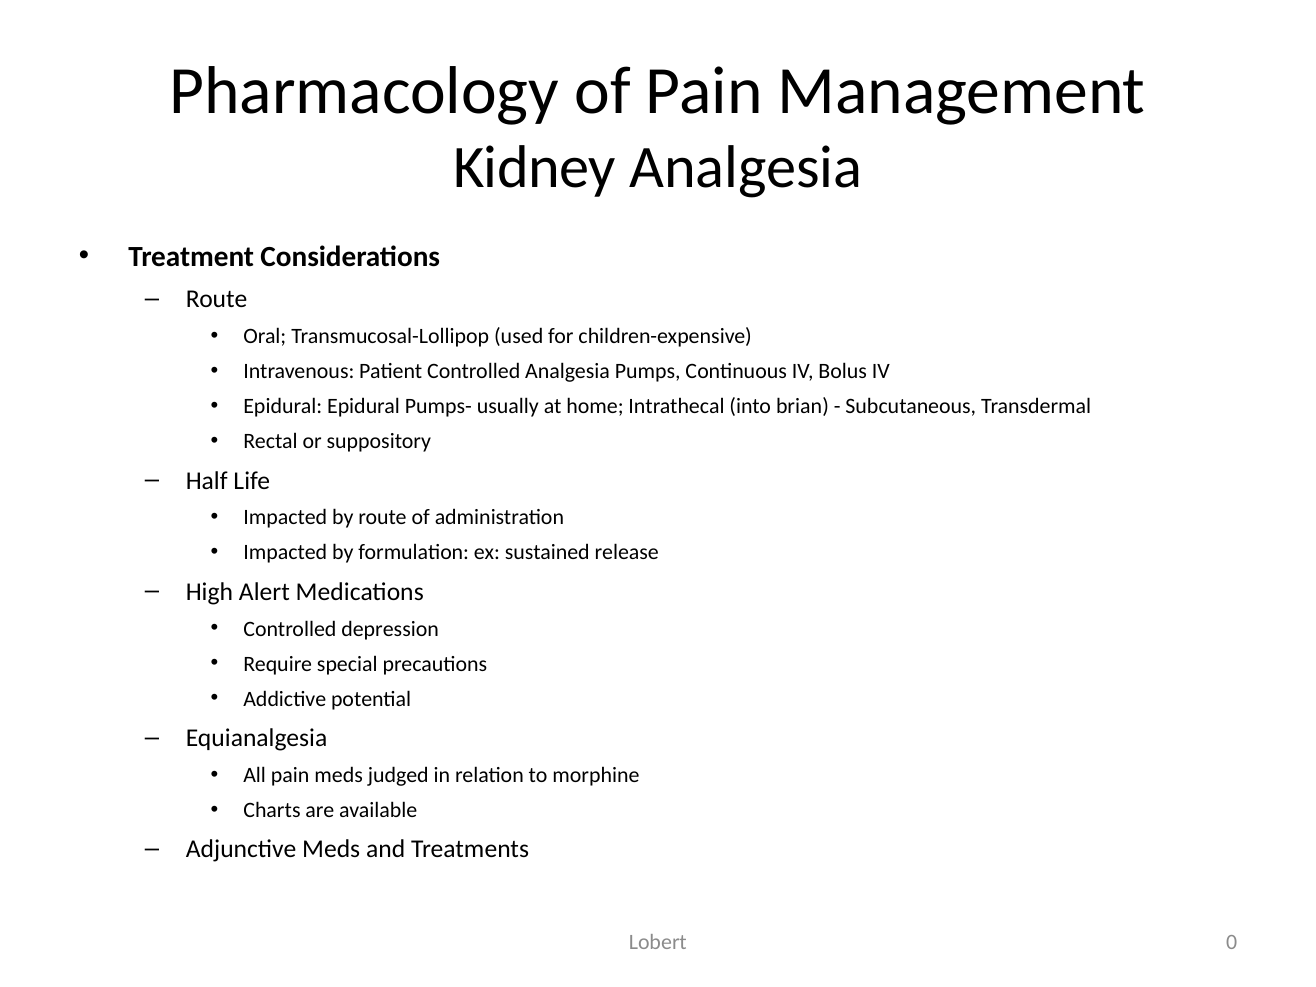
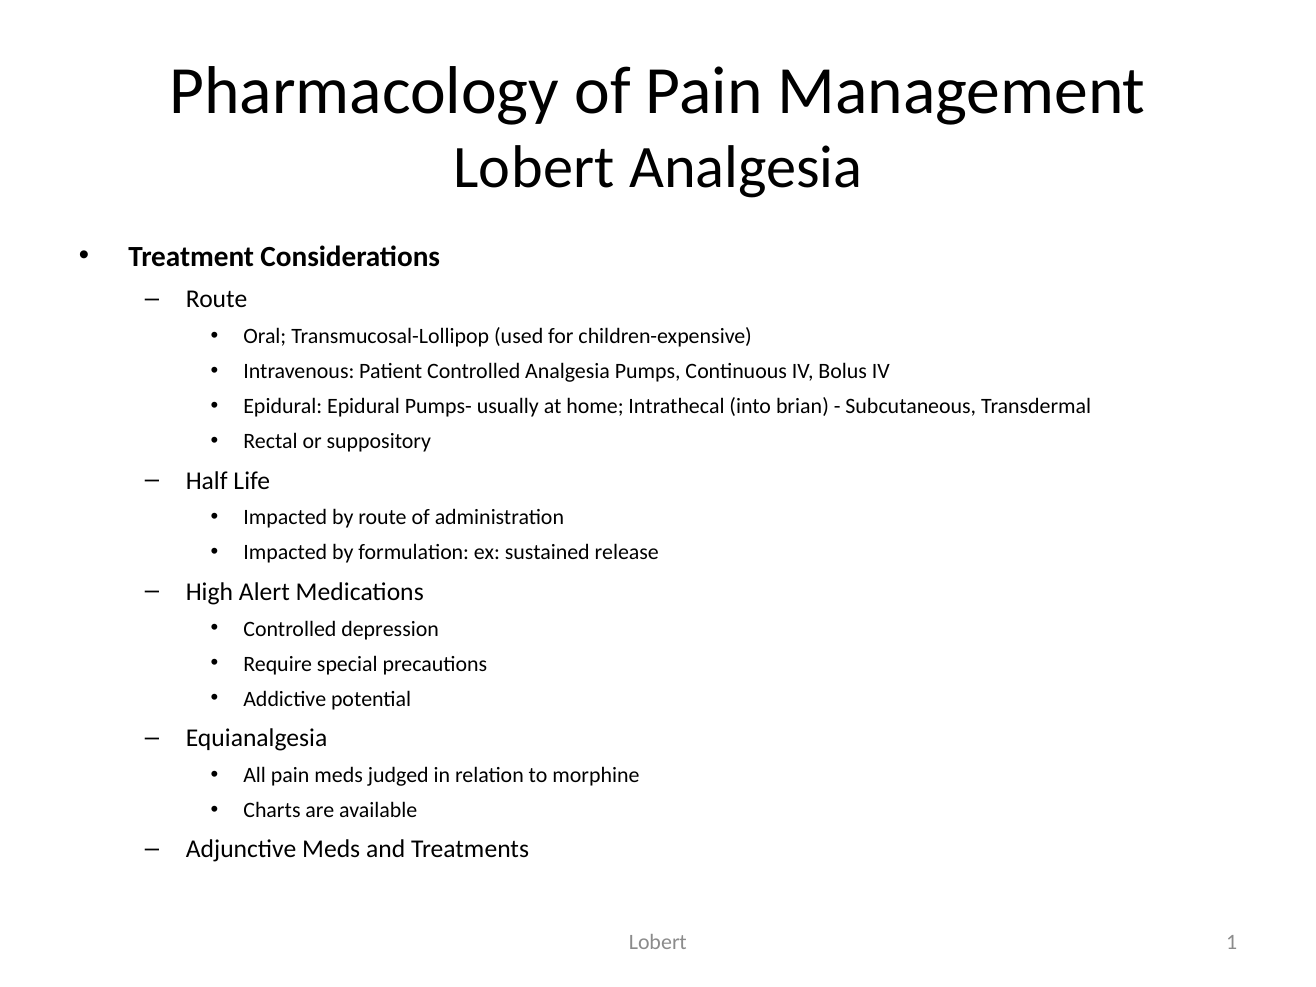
Kidney at (535, 168): Kidney -> Lobert
0: 0 -> 1
